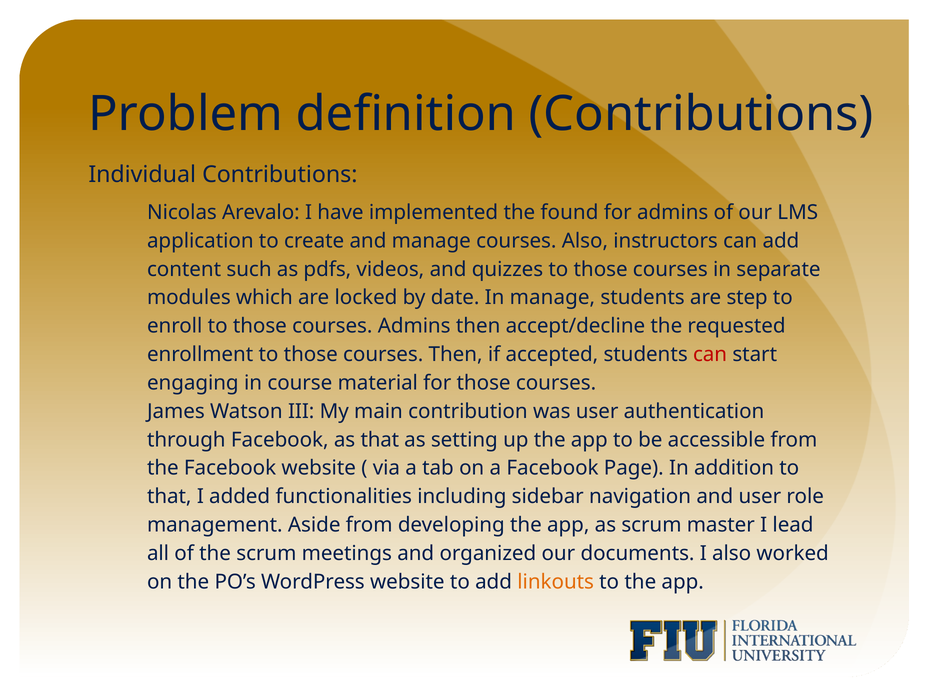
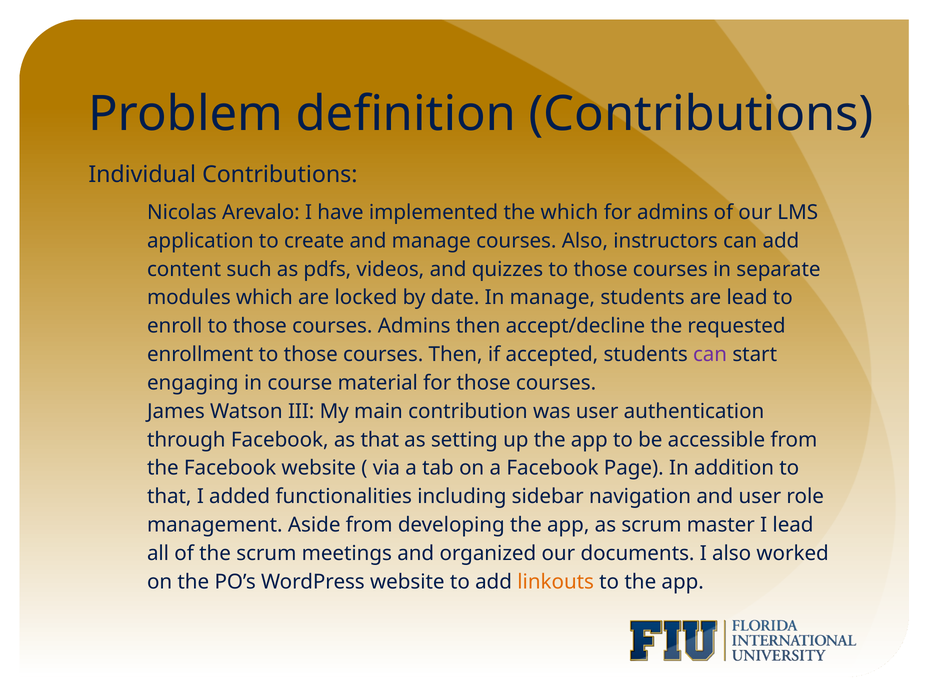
the found: found -> which
are step: step -> lead
can at (710, 354) colour: red -> purple
